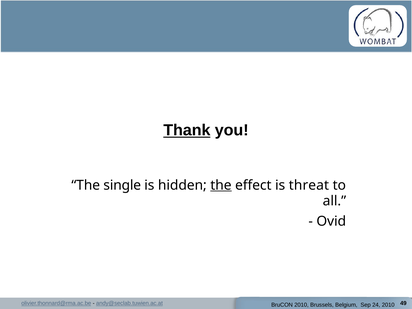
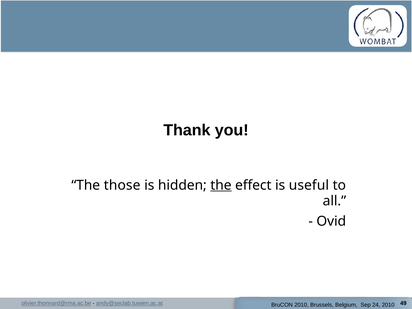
Thank underline: present -> none
single: single -> those
threat: threat -> useful
